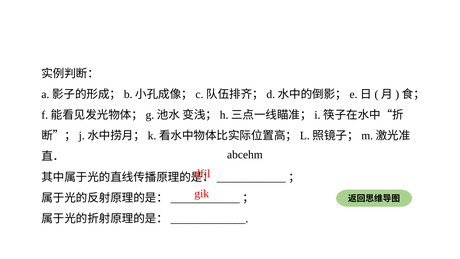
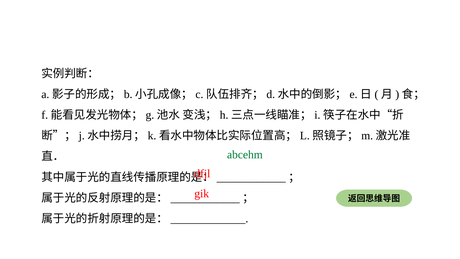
abcehm colour: black -> green
